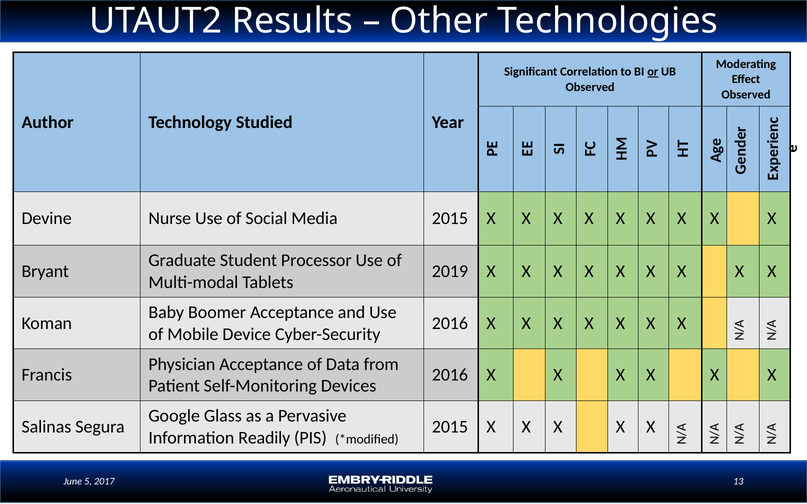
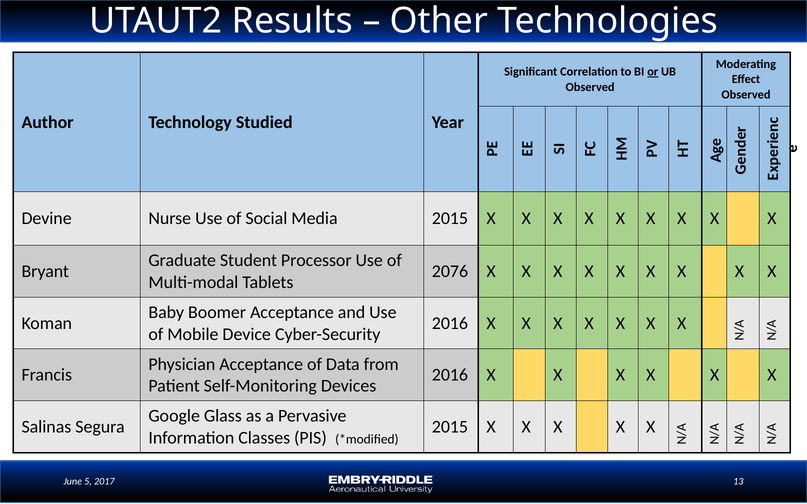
2019: 2019 -> 2076
Readily: Readily -> Classes
